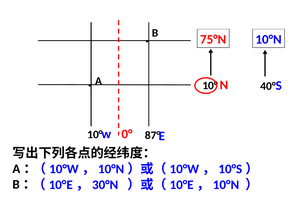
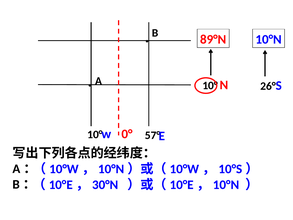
75°N: 75°N -> 89°N
40°: 40° -> 26°
87°: 87° -> 57°
